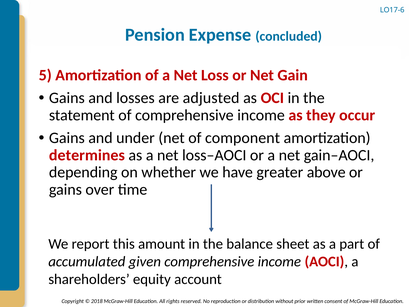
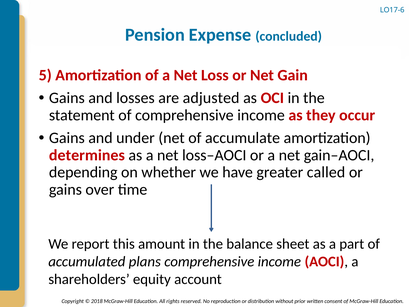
component: component -> accumulate
above: above -> called
given: given -> plans
